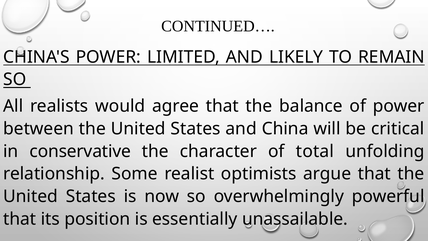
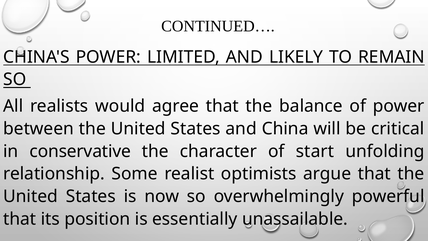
total: total -> start
